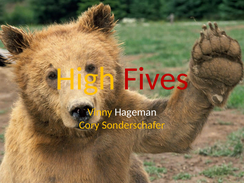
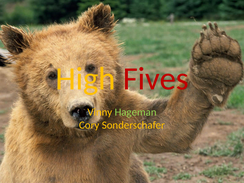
Hageman colour: white -> light green
